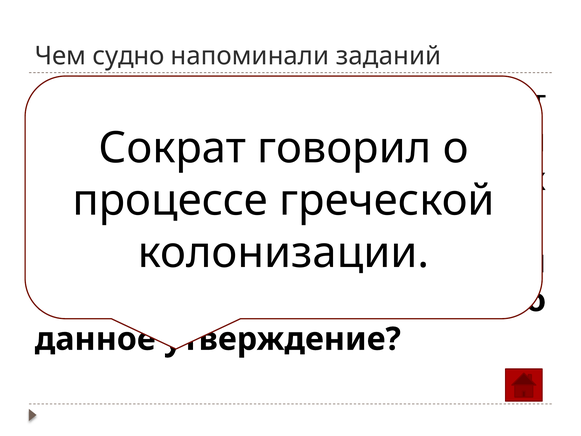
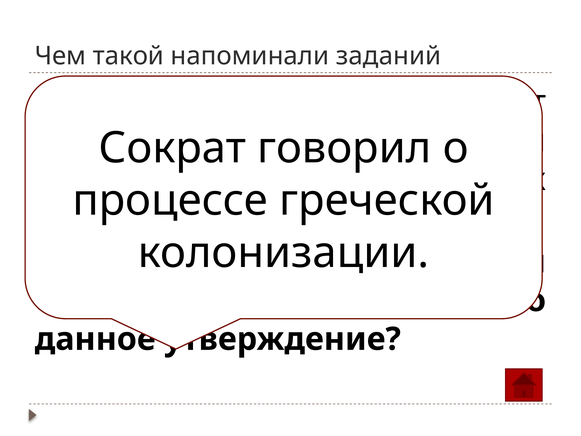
судно: судно -> такой
